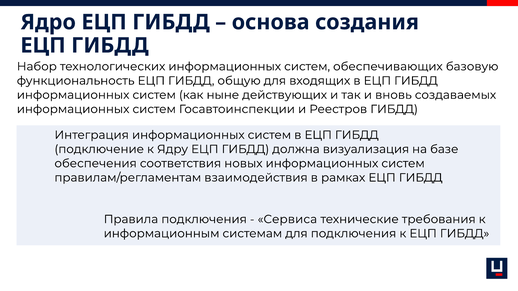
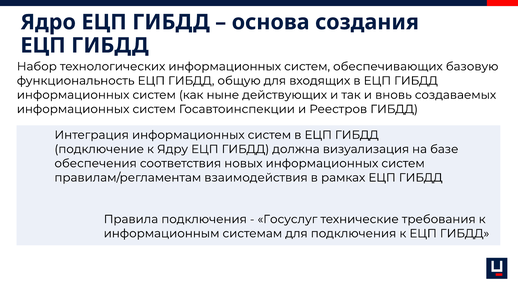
Сервиса: Сервиса -> Госуслуг
